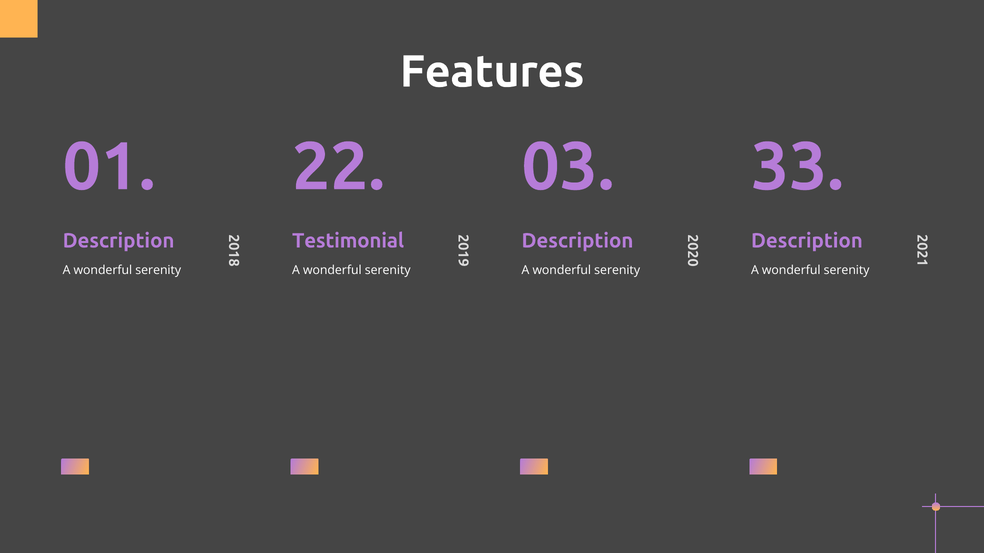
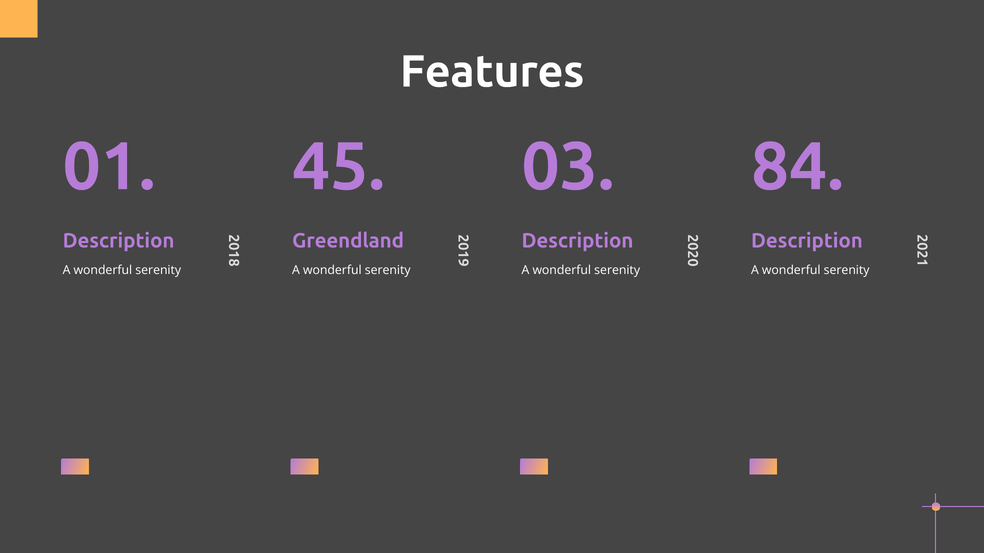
22: 22 -> 45
33: 33 -> 84
Testimonial: Testimonial -> Greendland
